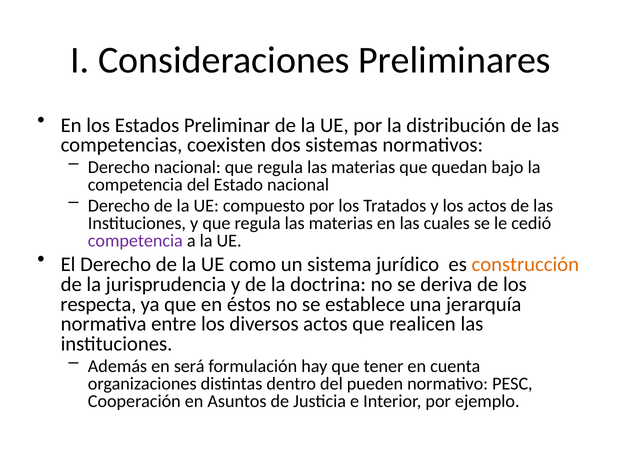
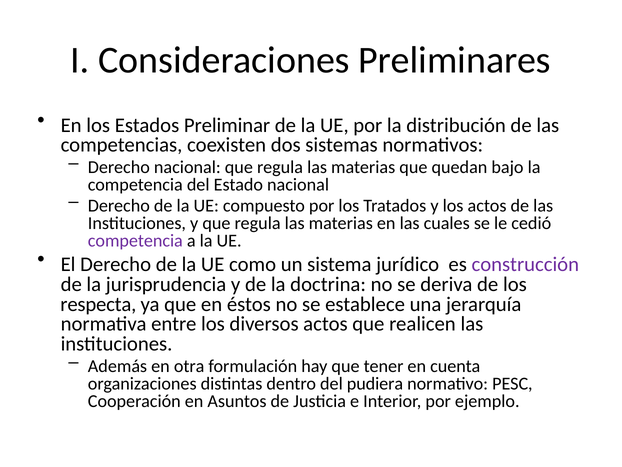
construcción colour: orange -> purple
será: será -> otra
pueden: pueden -> pudiera
